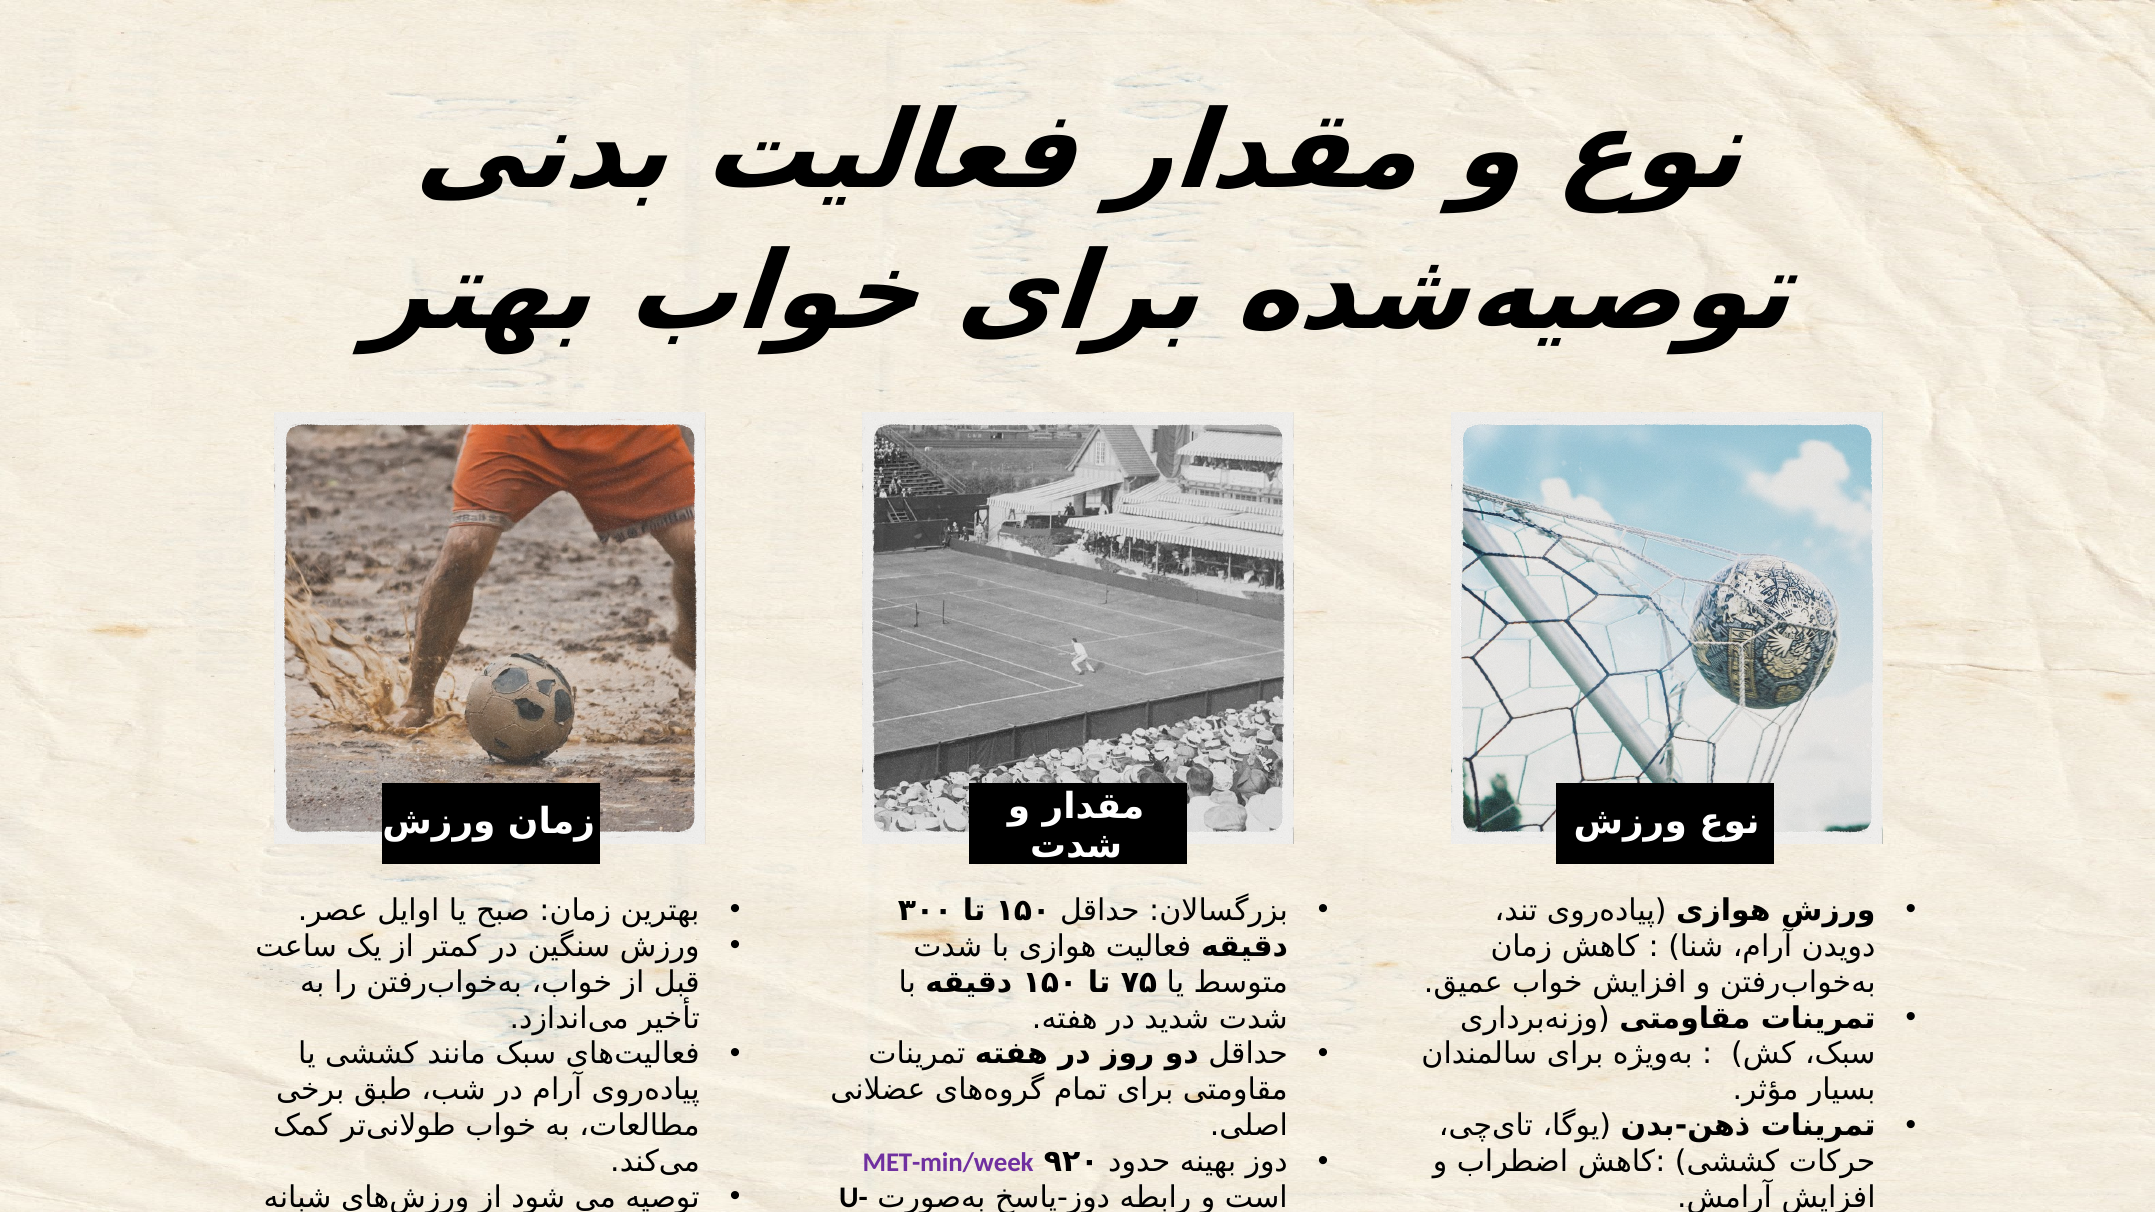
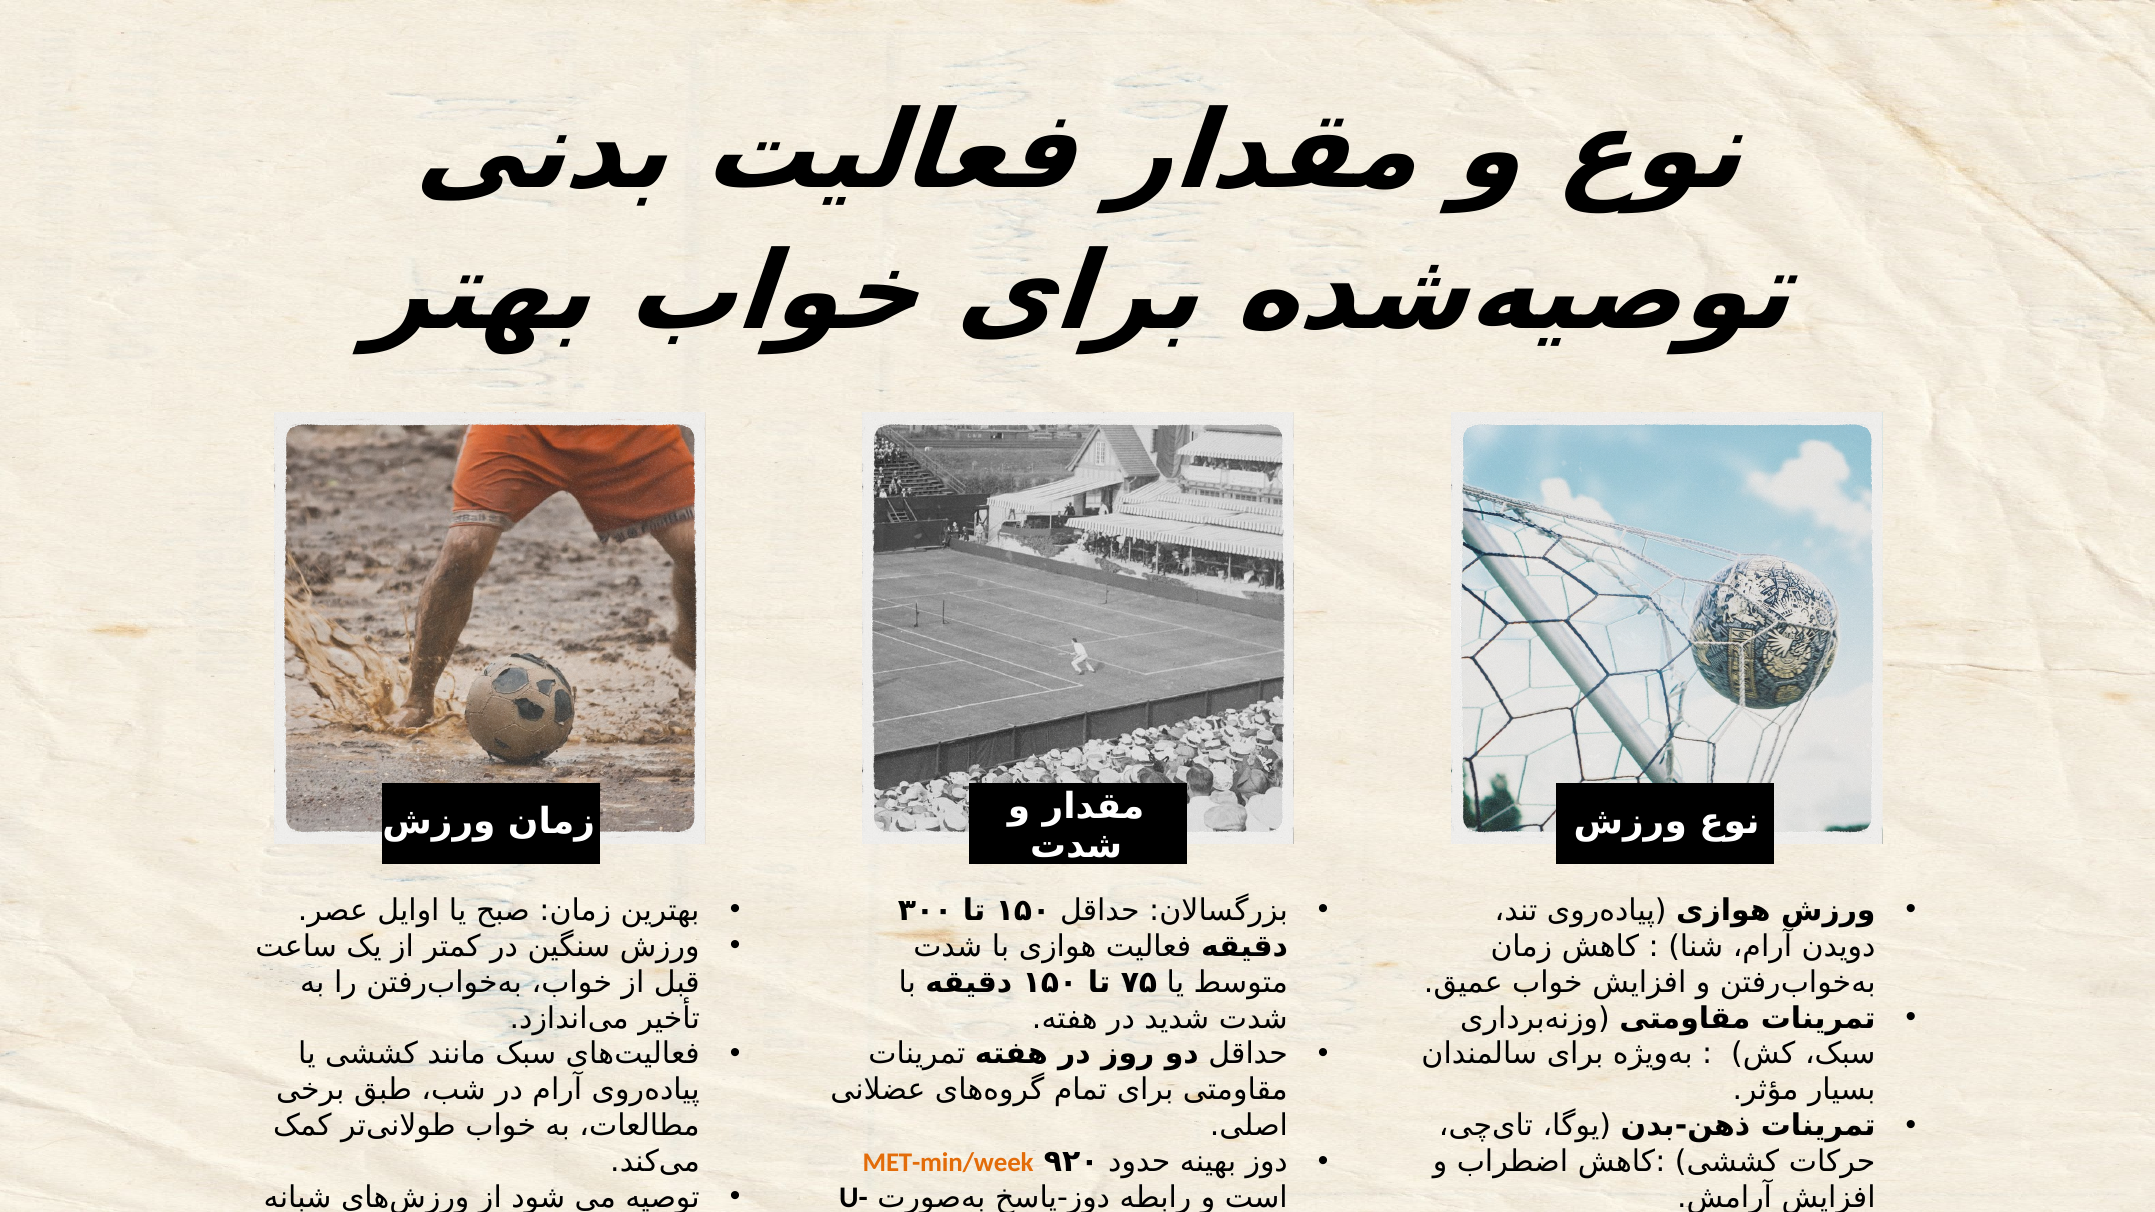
MET-min/week colour: purple -> orange
